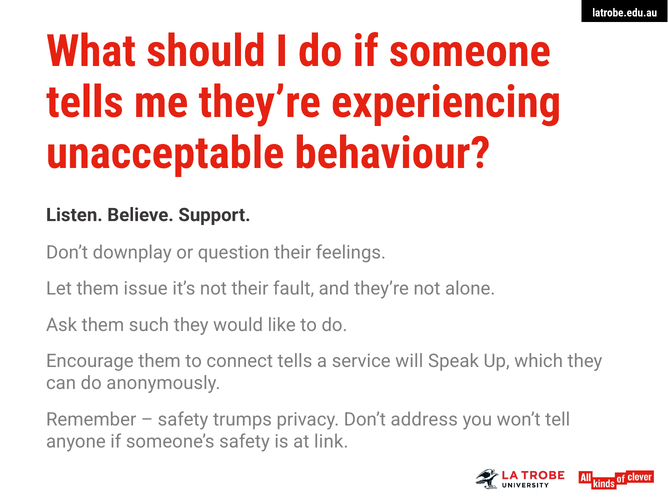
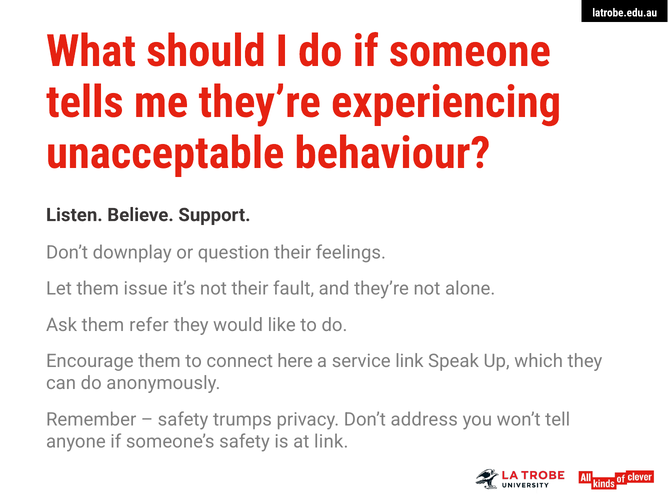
such: such -> refer
connect tells: tells -> here
service will: will -> link
